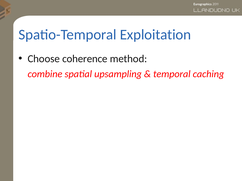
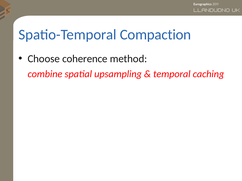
Exploitation: Exploitation -> Compaction
